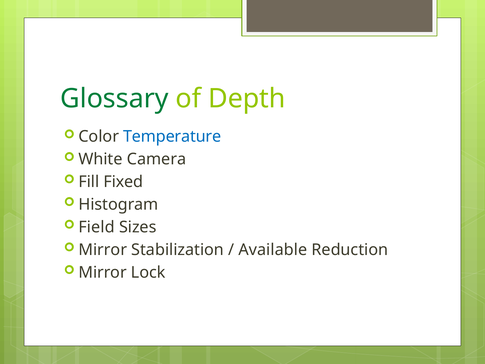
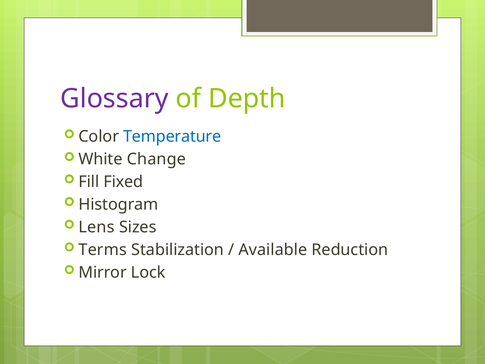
Glossary colour: green -> purple
Camera: Camera -> Change
Field: Field -> Lens
Mirror at (103, 250): Mirror -> Terms
